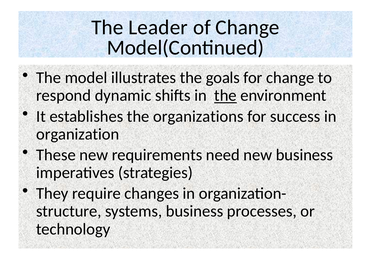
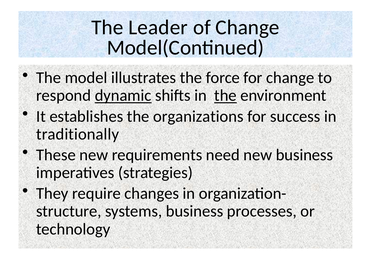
goals: goals -> force
dynamic underline: none -> present
organization: organization -> traditionally
